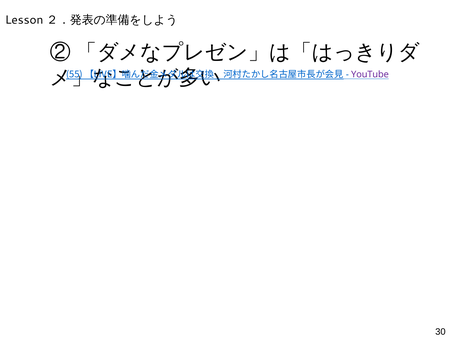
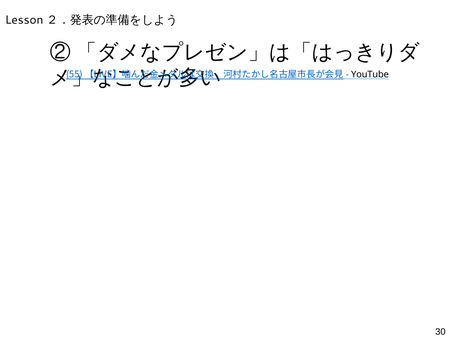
YouTube colour: purple -> black
